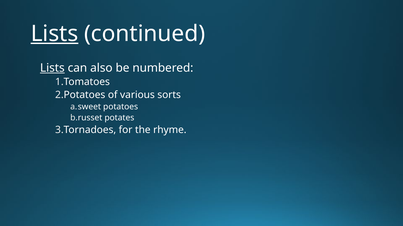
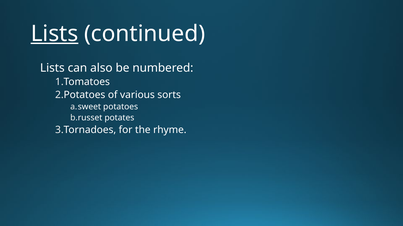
Lists at (52, 68) underline: present -> none
